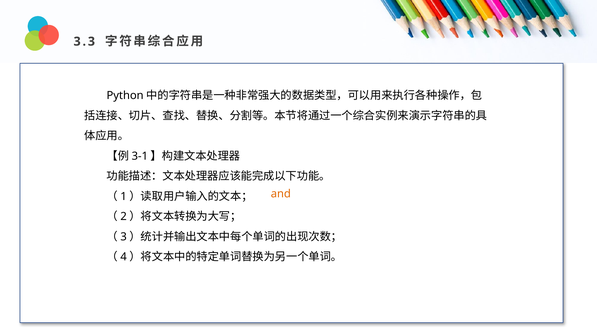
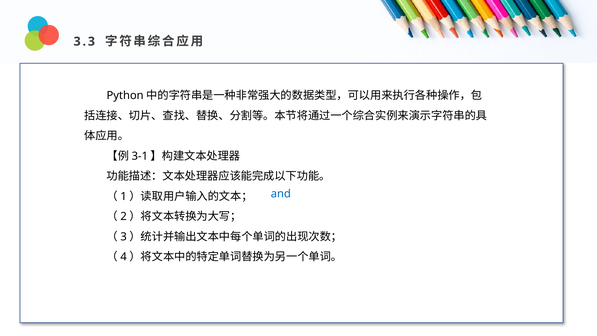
and colour: orange -> blue
